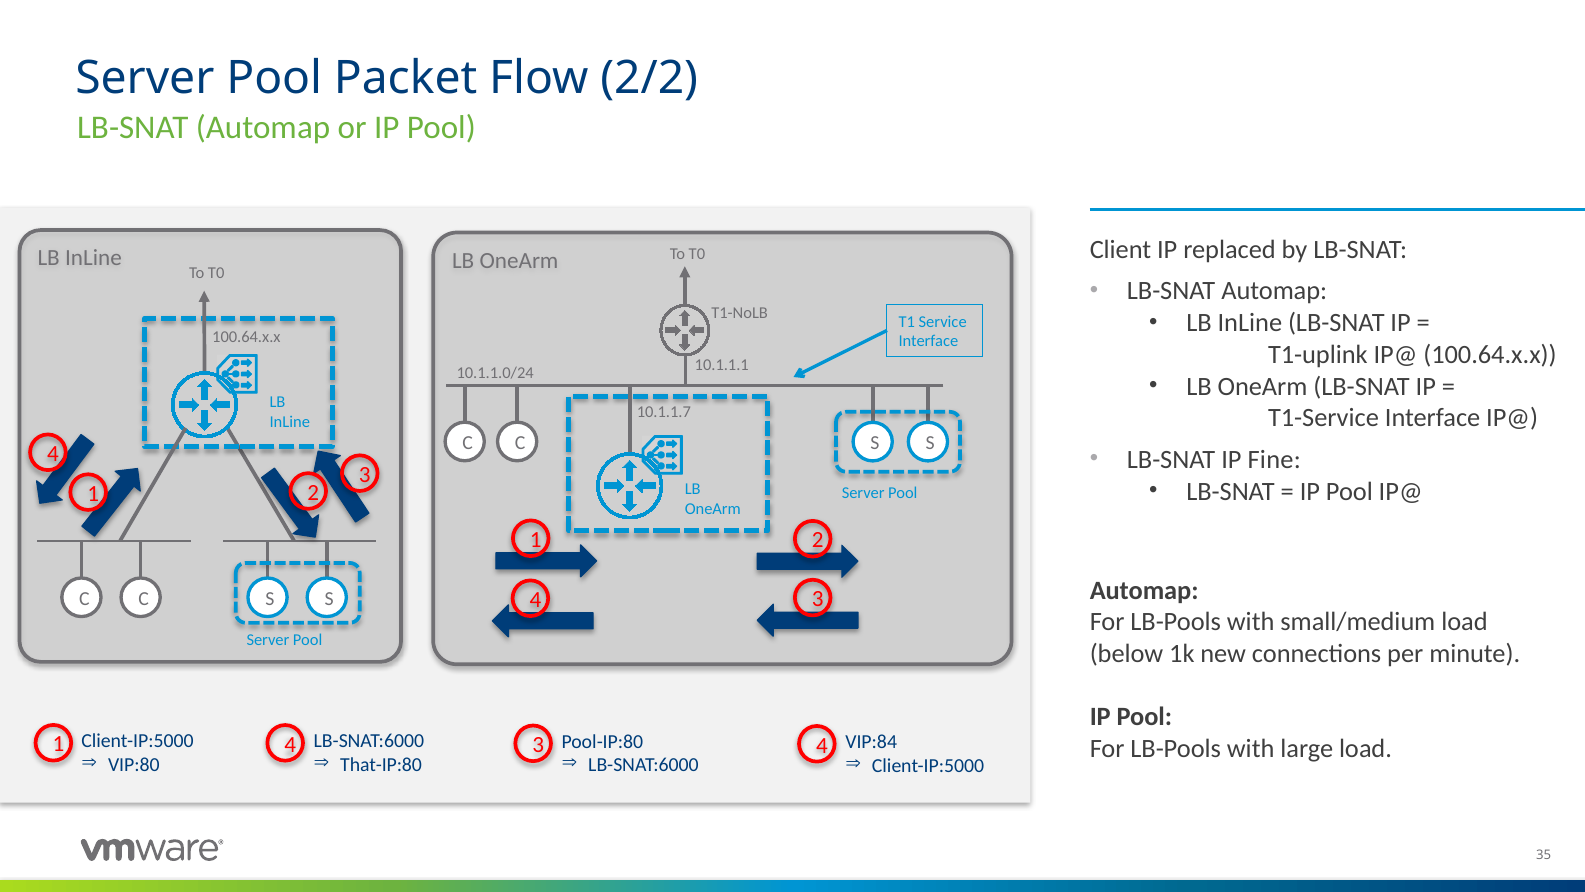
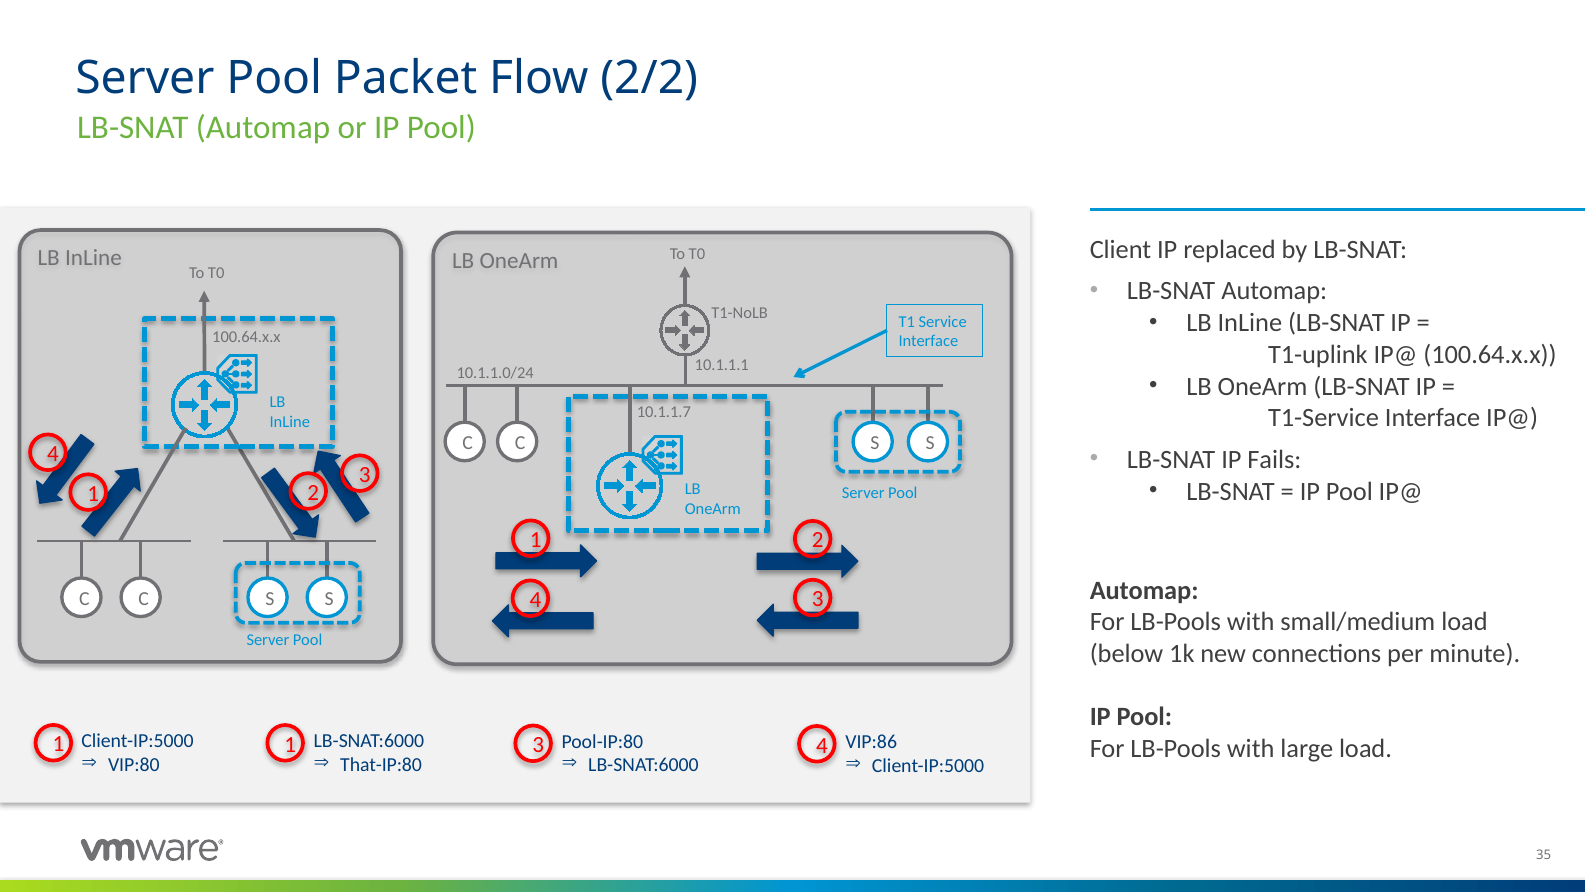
Fine: Fine -> Fails
4 at (290, 744): 4 -> 1
VIP:84: VIP:84 -> VIP:86
